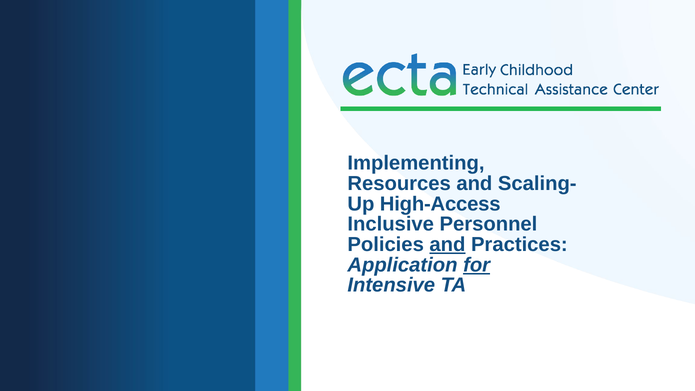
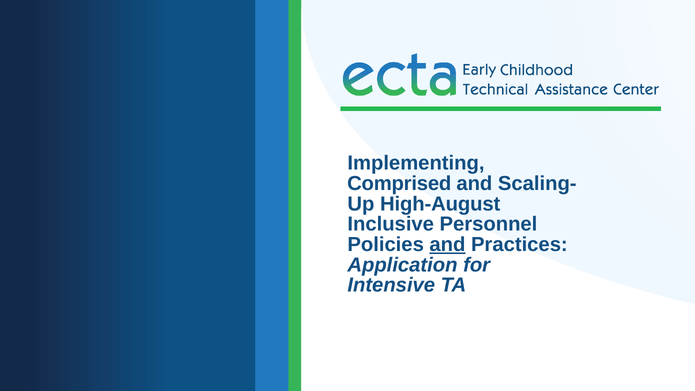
Resources: Resources -> Comprised
High-Access: High-Access -> High-August
for underline: present -> none
